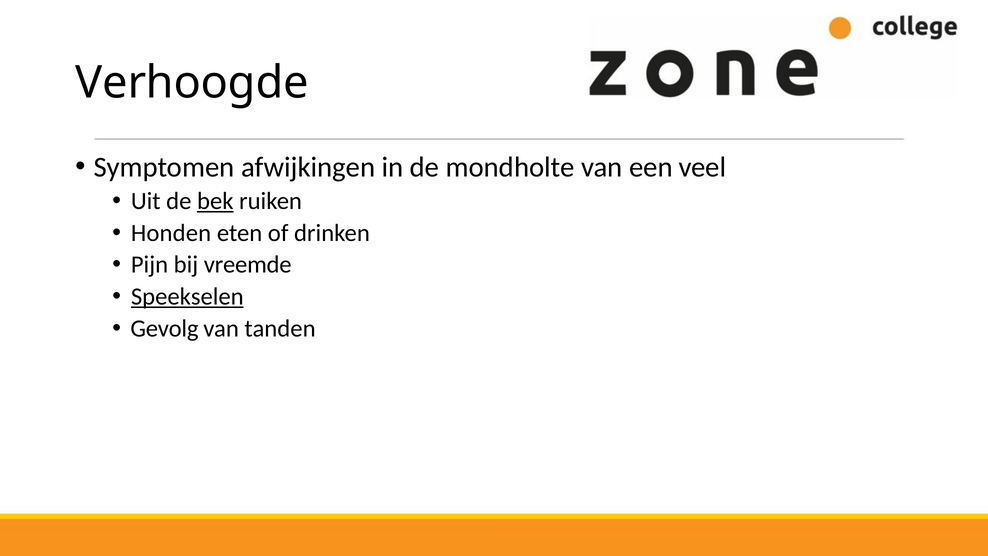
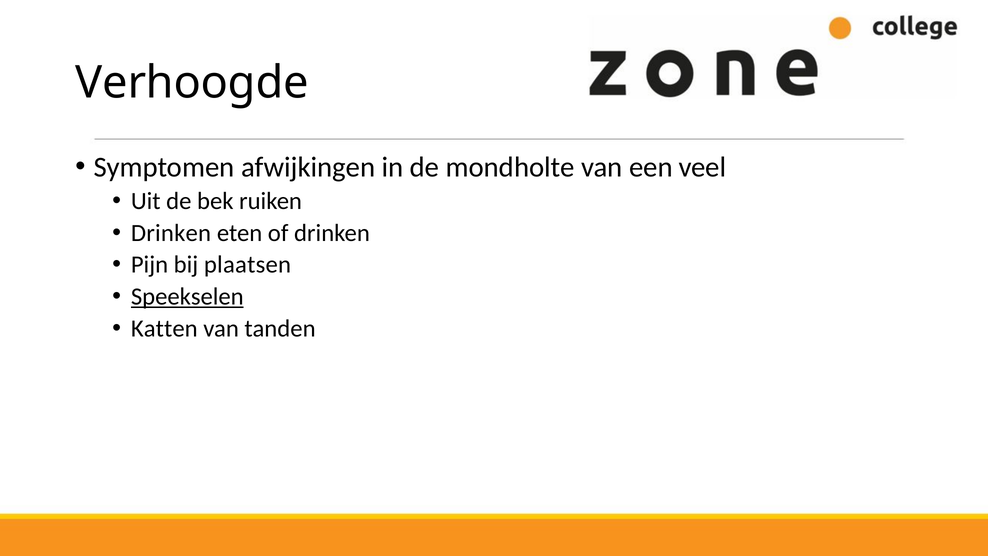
bek underline: present -> none
Honden at (171, 233): Honden -> Drinken
vreemde: vreemde -> plaatsen
Gevolg: Gevolg -> Katten
